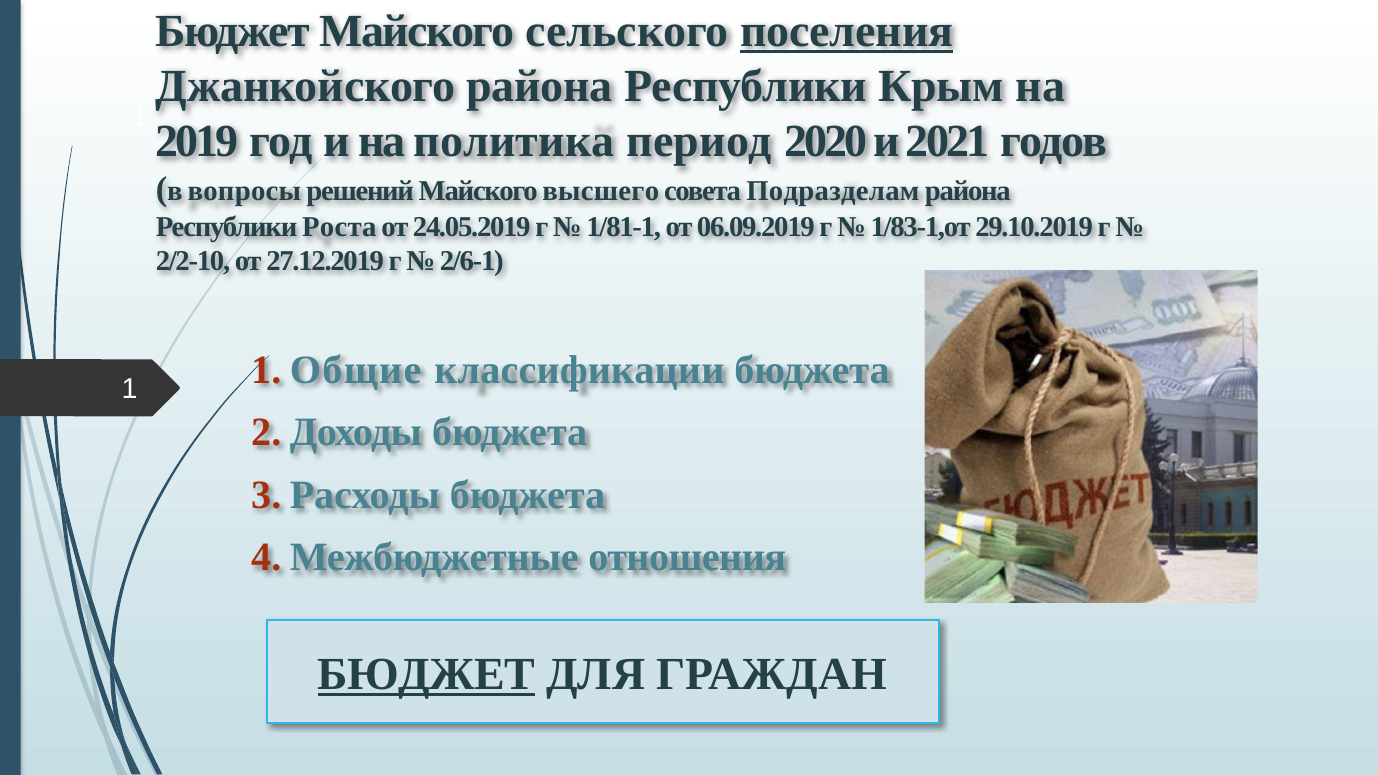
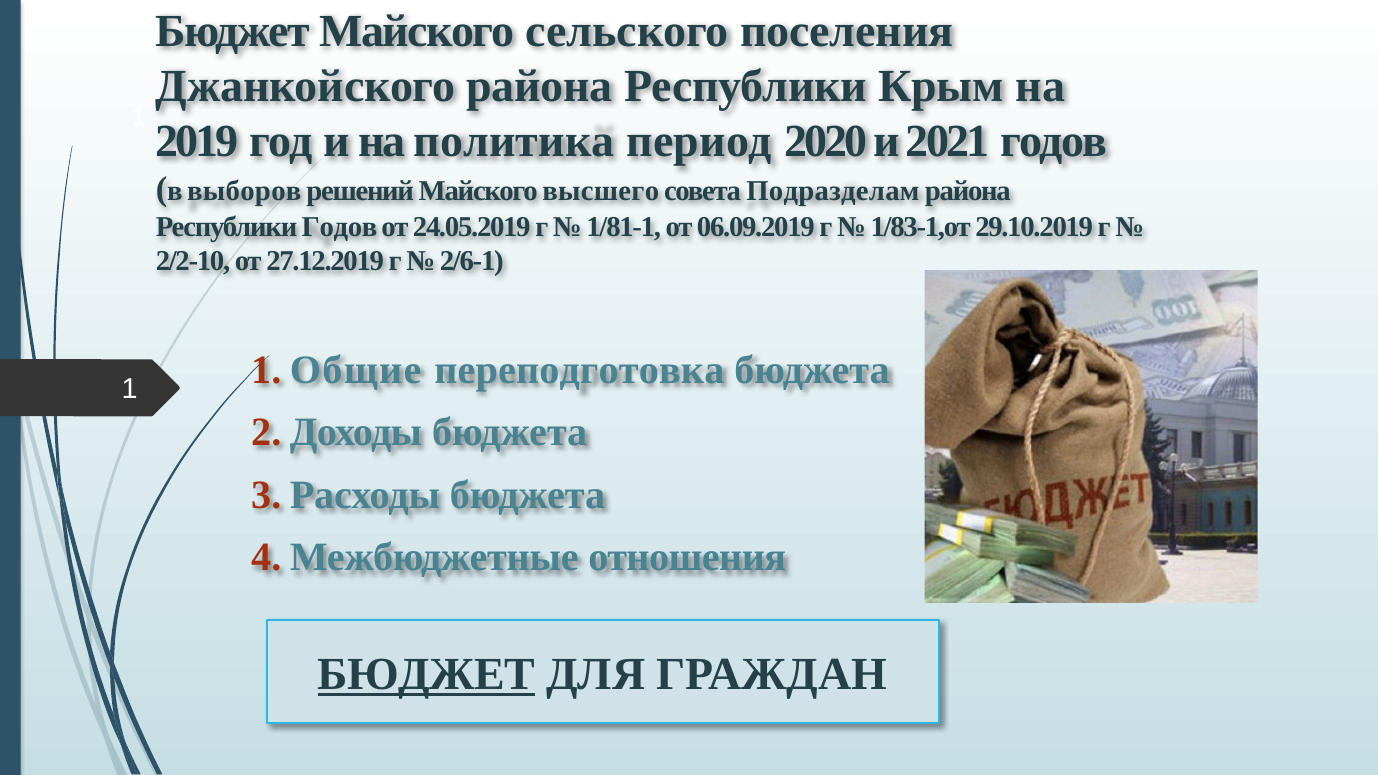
поселения underline: present -> none
вопросы: вопросы -> выборов
Республики Роста: Роста -> Годов
классификации: классификации -> переподготовка
